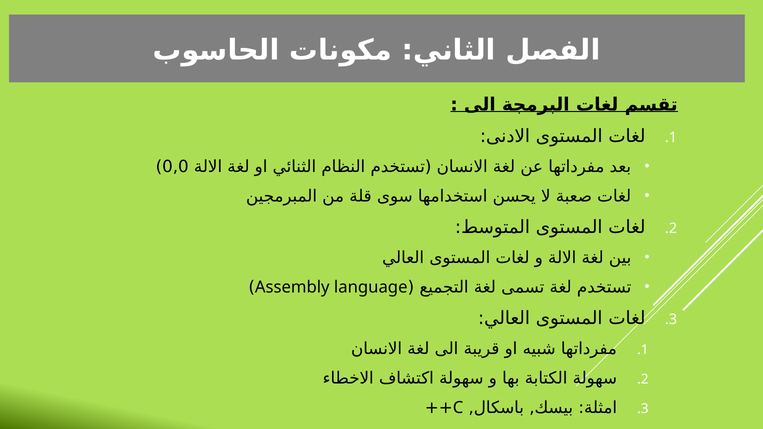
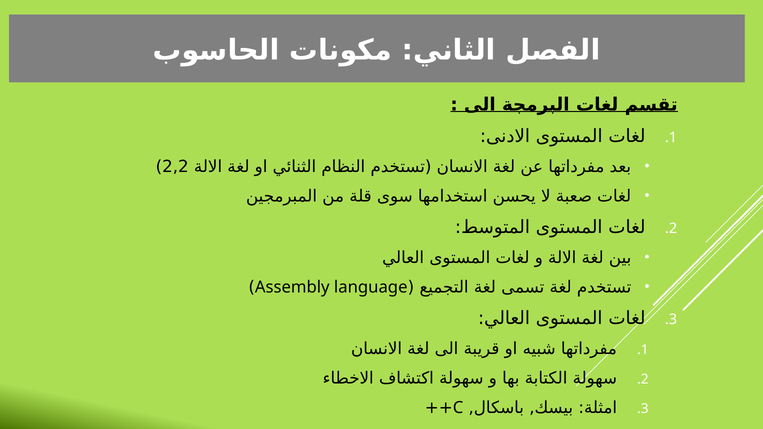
0,0: 0,0 -> 2,2
